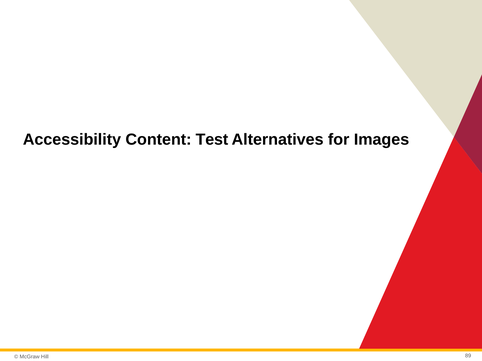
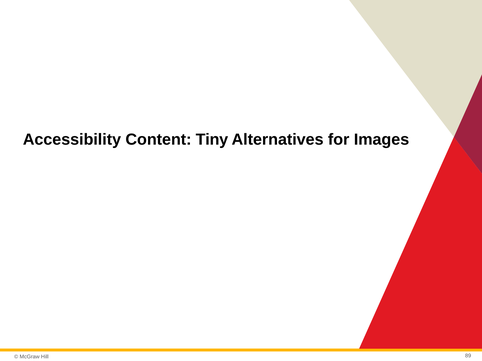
Test: Test -> Tiny
